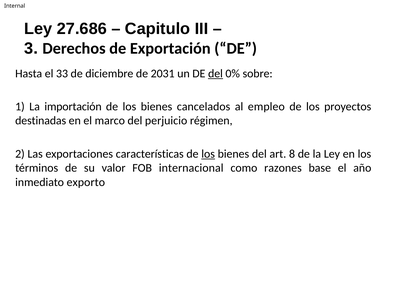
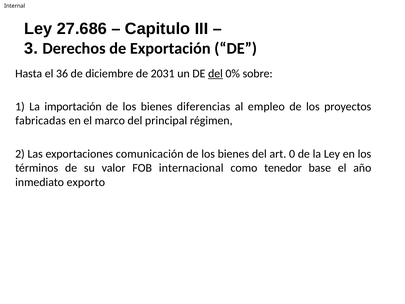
33: 33 -> 36
cancelados: cancelados -> diferencias
destinadas: destinadas -> fabricadas
perjuicio: perjuicio -> principal
características: características -> comunicación
los at (208, 154) underline: present -> none
8: 8 -> 0
razones: razones -> tenedor
